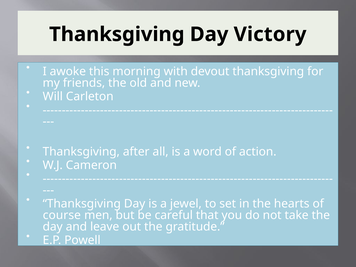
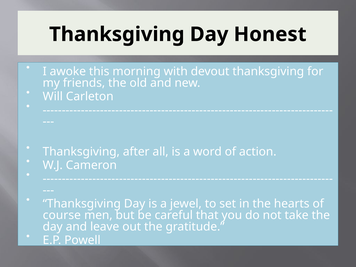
Victory: Victory -> Honest
